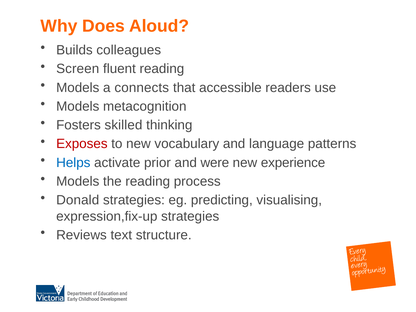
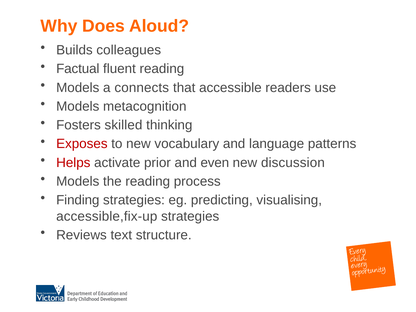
Screen: Screen -> Factual
Helps colour: blue -> red
were: were -> even
experience: experience -> discussion
Donald: Donald -> Finding
expression,fix-up: expression,fix-up -> accessible,fix-up
